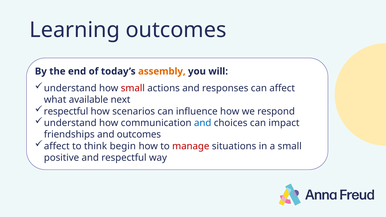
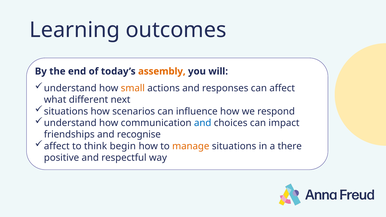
small at (133, 88) colour: red -> orange
available: available -> different
respectful at (66, 111): respectful -> situations
and outcomes: outcomes -> recognise
manage colour: red -> orange
a small: small -> there
